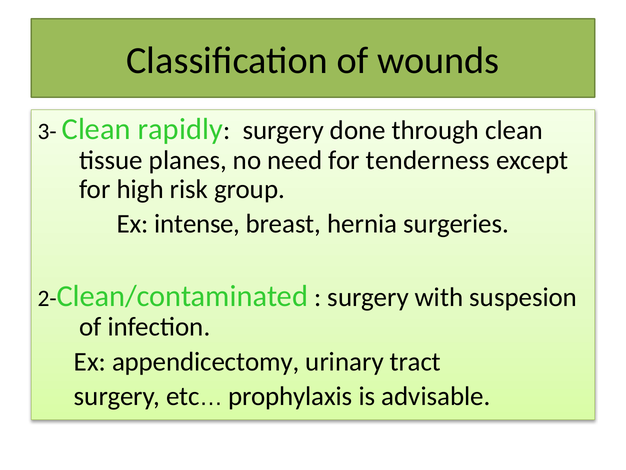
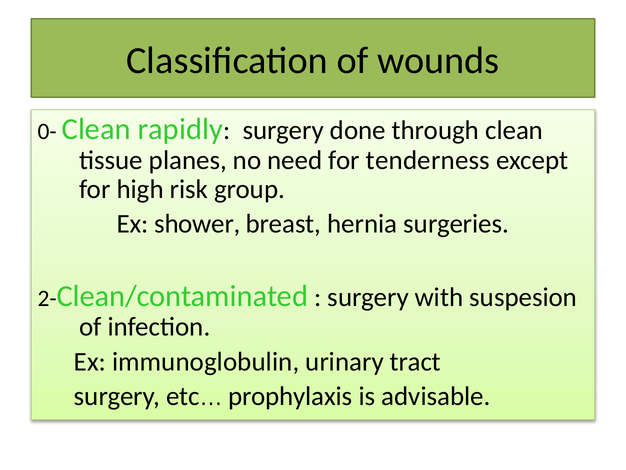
3-: 3- -> 0-
intense: intense -> shower
appendicectomy: appendicectomy -> immunoglobulin
